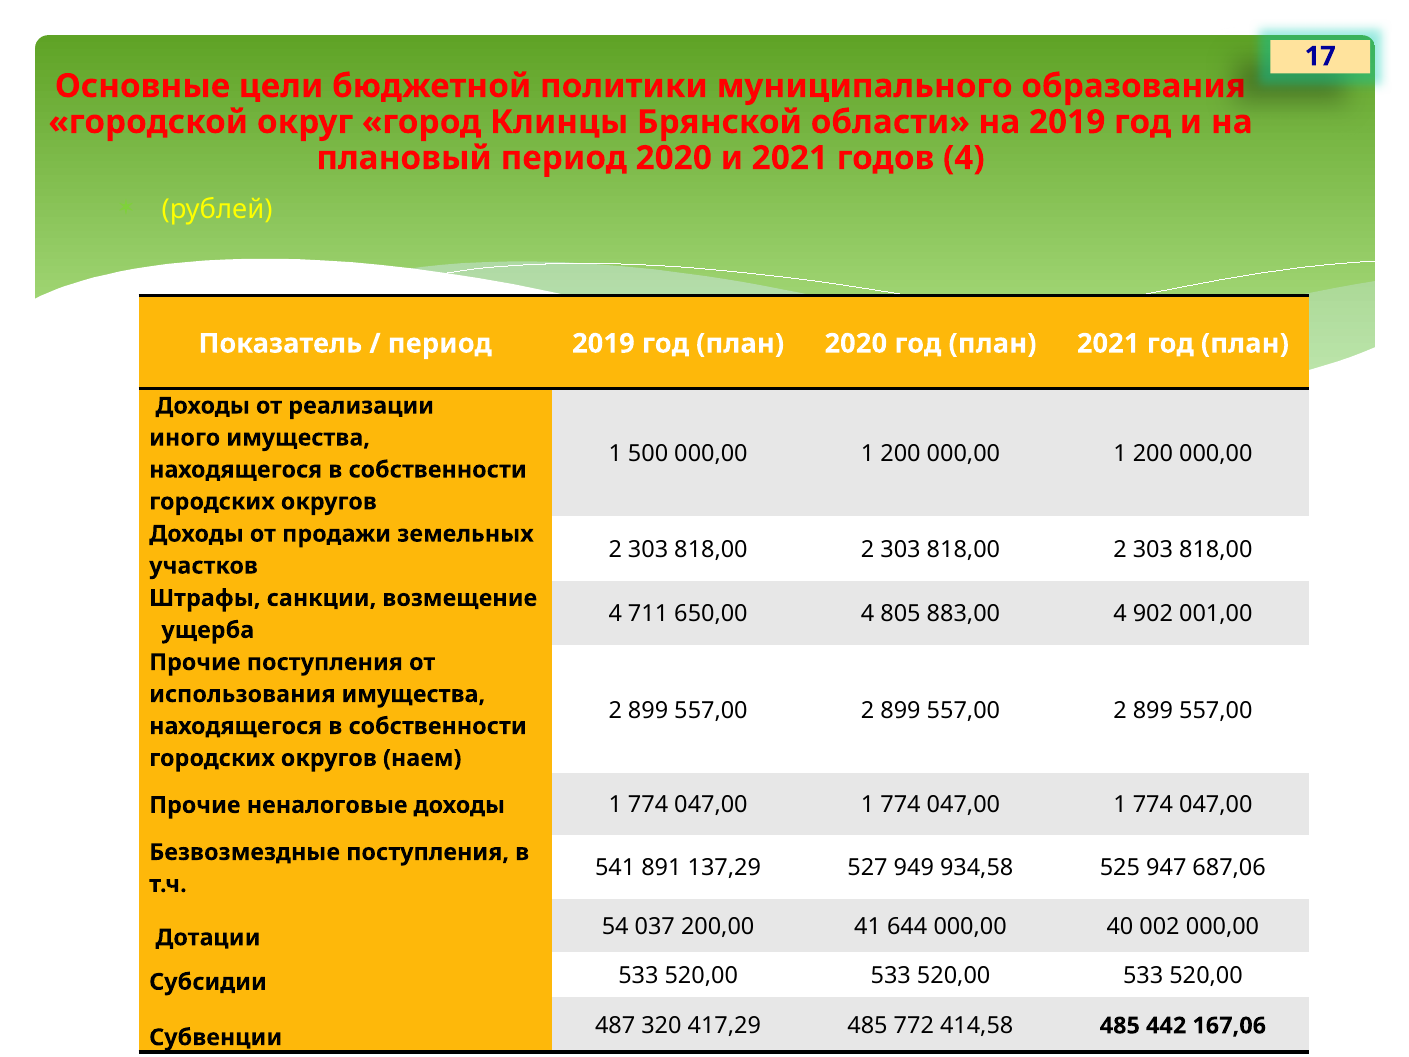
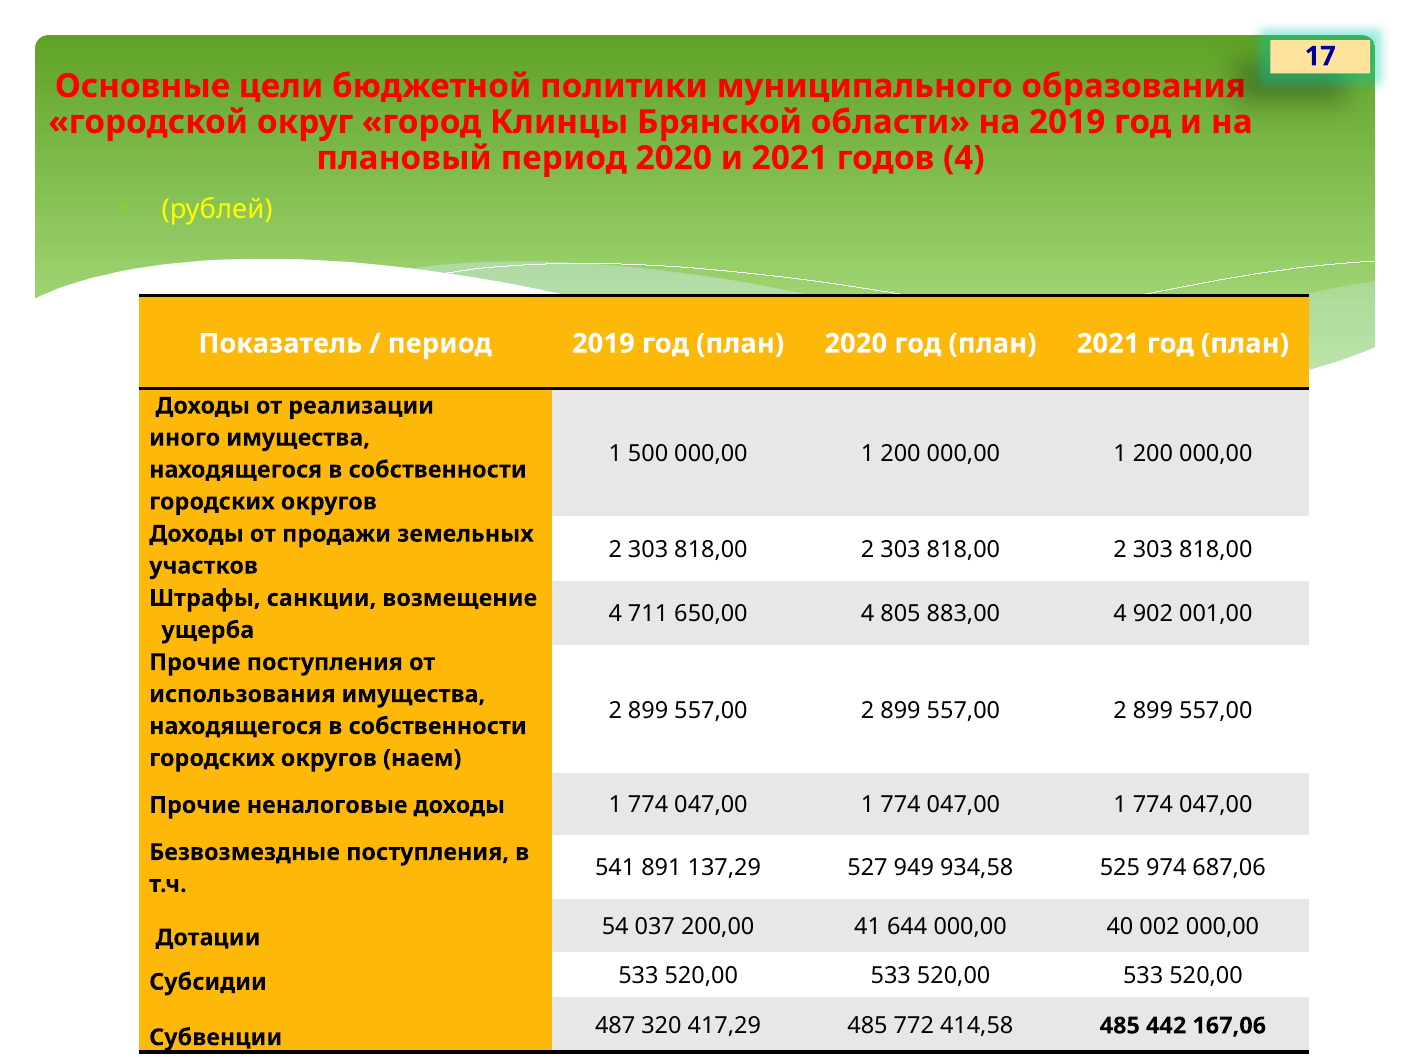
947: 947 -> 974
